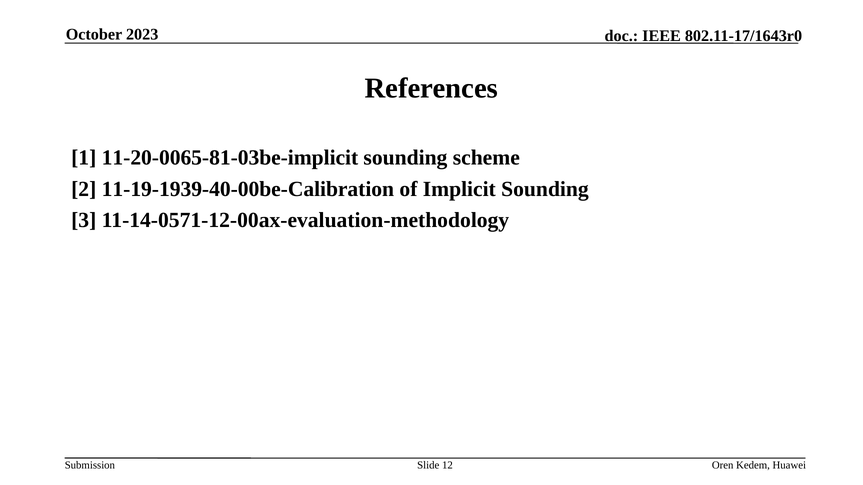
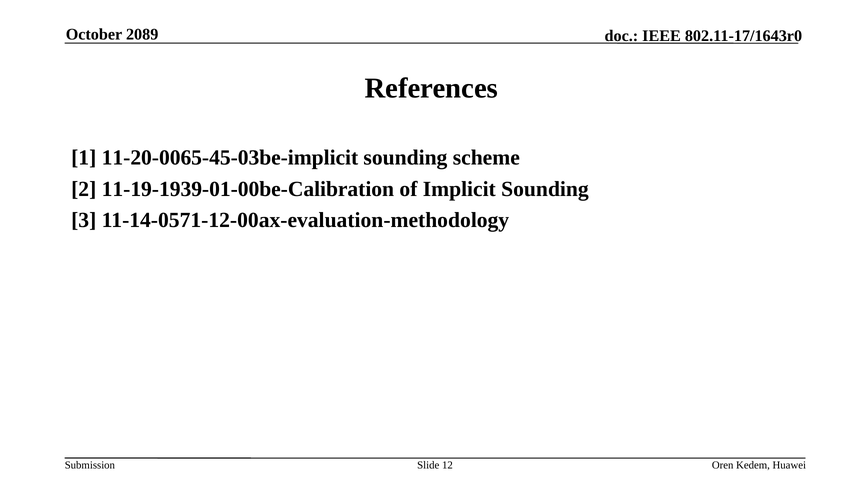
2023: 2023 -> 2089
11-20-0065-81-03be-implicit: 11-20-0065-81-03be-implicit -> 11-20-0065-45-03be-implicit
11-19-1939-40-00be-Calibration: 11-19-1939-40-00be-Calibration -> 11-19-1939-01-00be-Calibration
